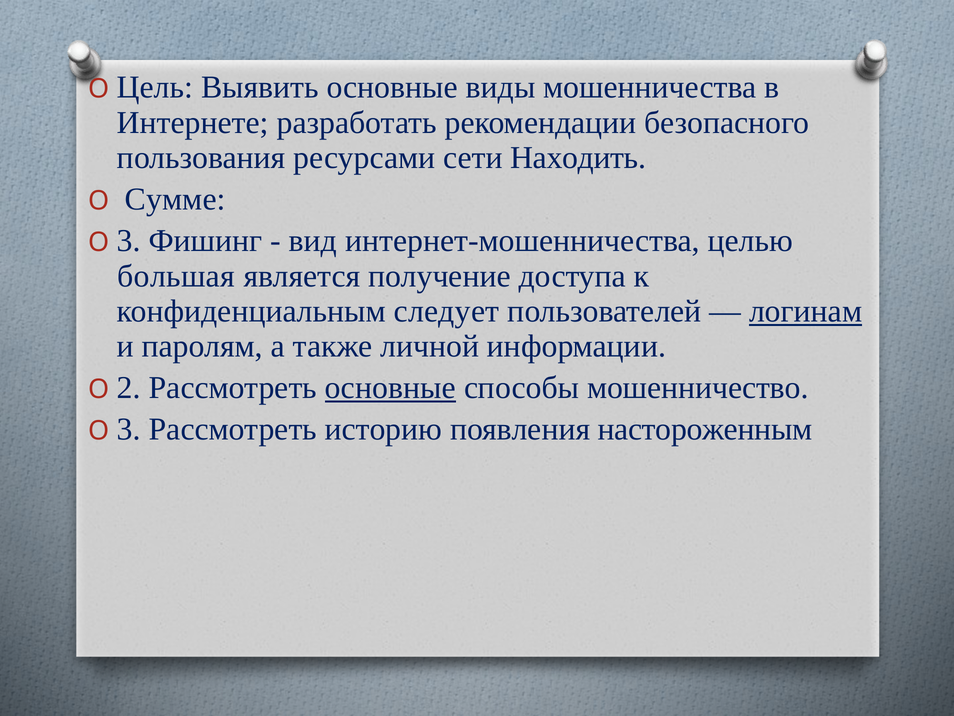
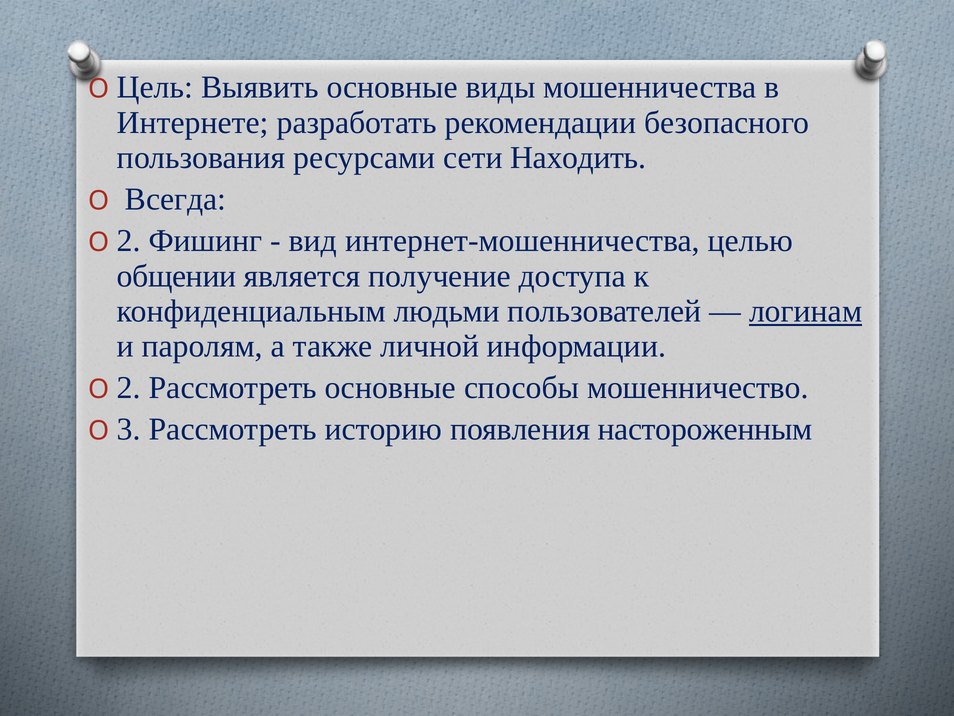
Сумме: Сумме -> Всегда
3 at (129, 241): 3 -> 2
большая: большая -> общении
следует: следует -> людьми
основные at (390, 388) underline: present -> none
